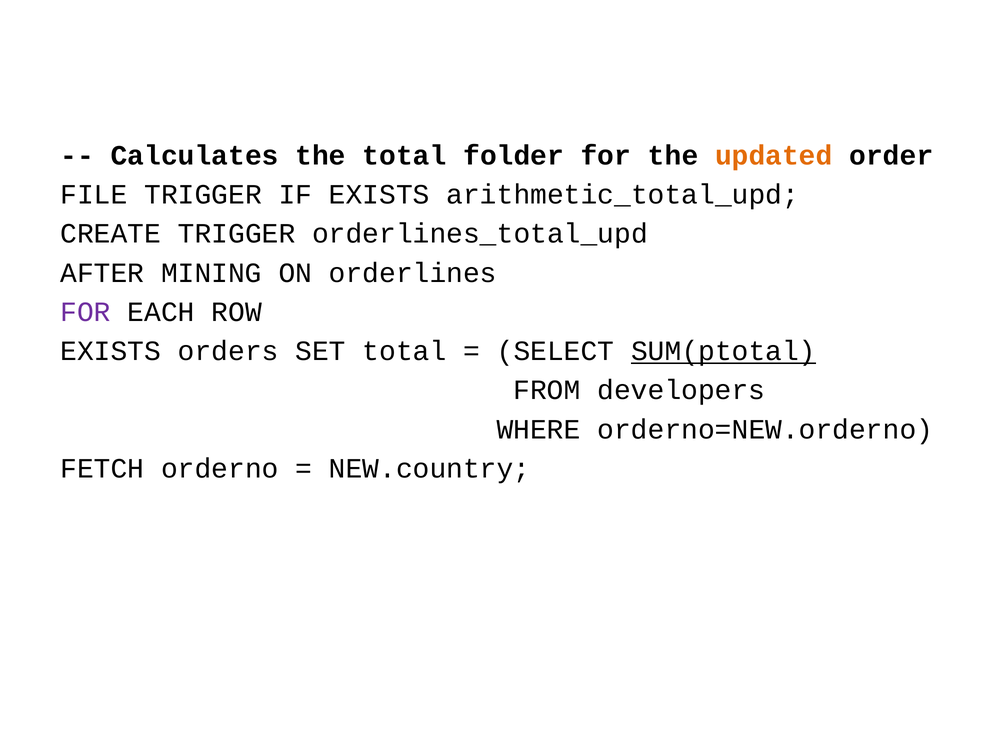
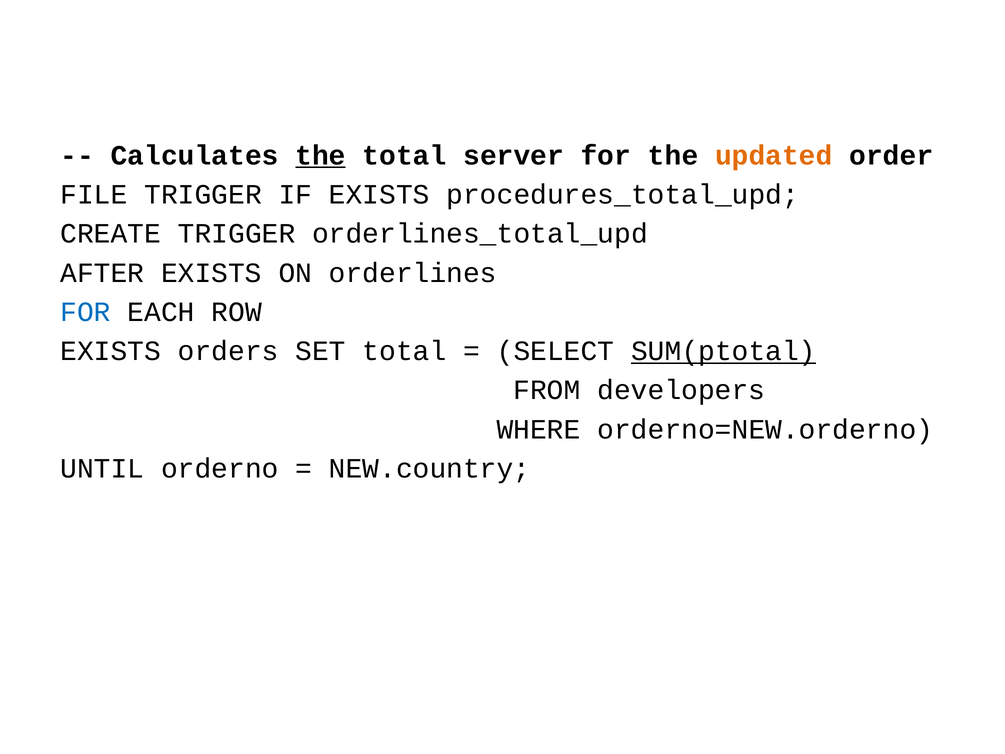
the at (321, 155) underline: none -> present
folder: folder -> server
arithmetic_total_upd: arithmetic_total_upd -> procedures_total_upd
AFTER MINING: MINING -> EXISTS
FOR at (85, 312) colour: purple -> blue
FETCH: FETCH -> UNTIL
